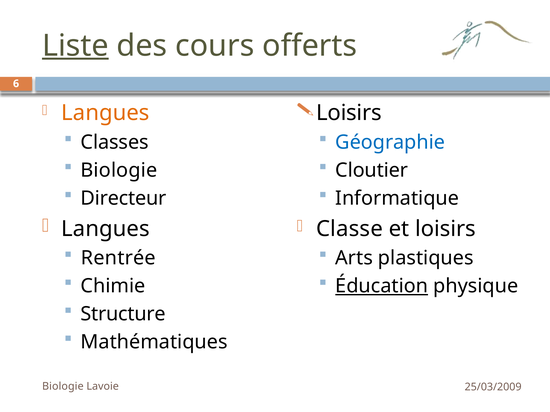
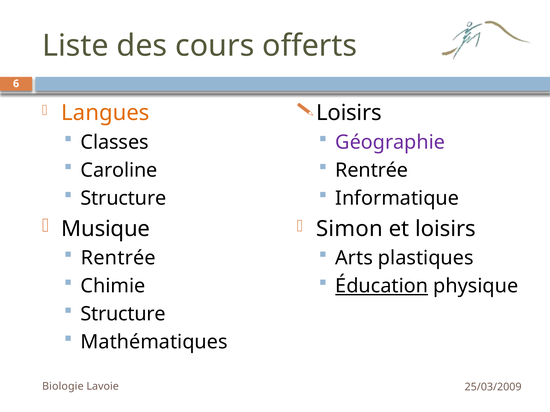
Liste underline: present -> none
Géographie colour: blue -> purple
Biologie at (119, 170): Biologie -> Caroline
Cloutier at (372, 170): Cloutier -> Rentrée
Directeur at (123, 198): Directeur -> Structure
Langues at (106, 229): Langues -> Musique
Classe: Classe -> Simon
